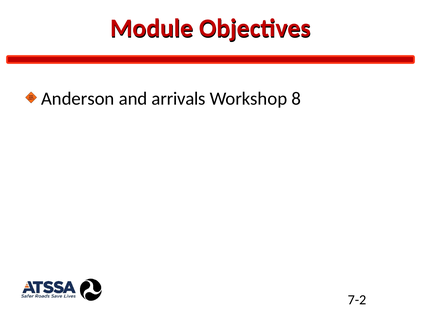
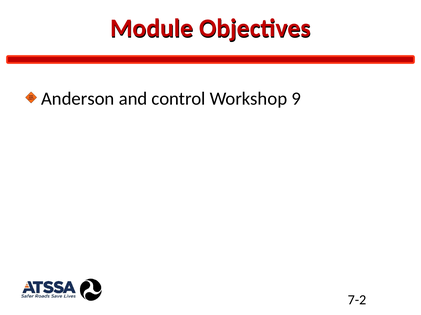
arrivals: arrivals -> control
8: 8 -> 9
